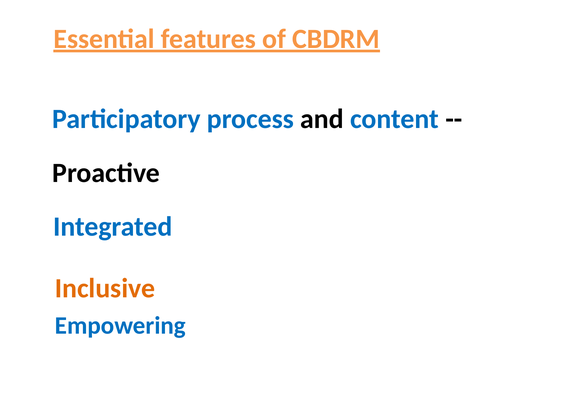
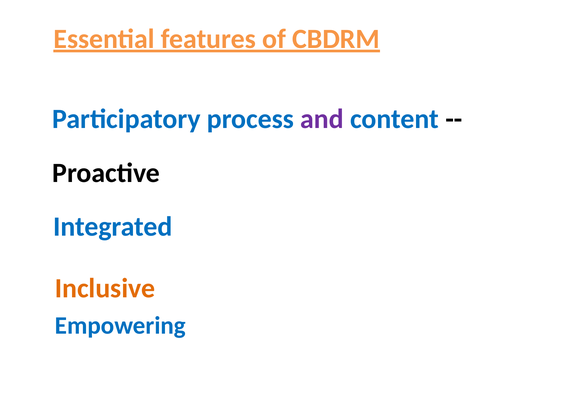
and colour: black -> purple
